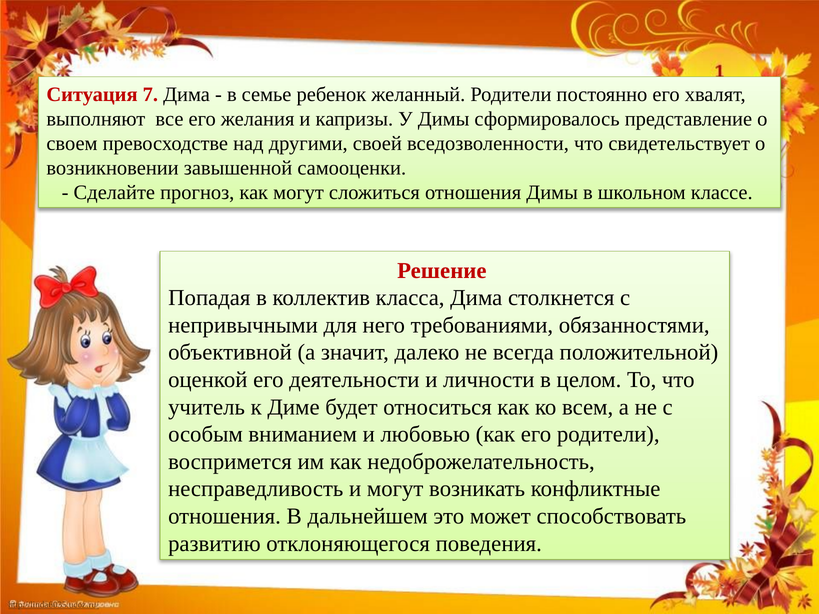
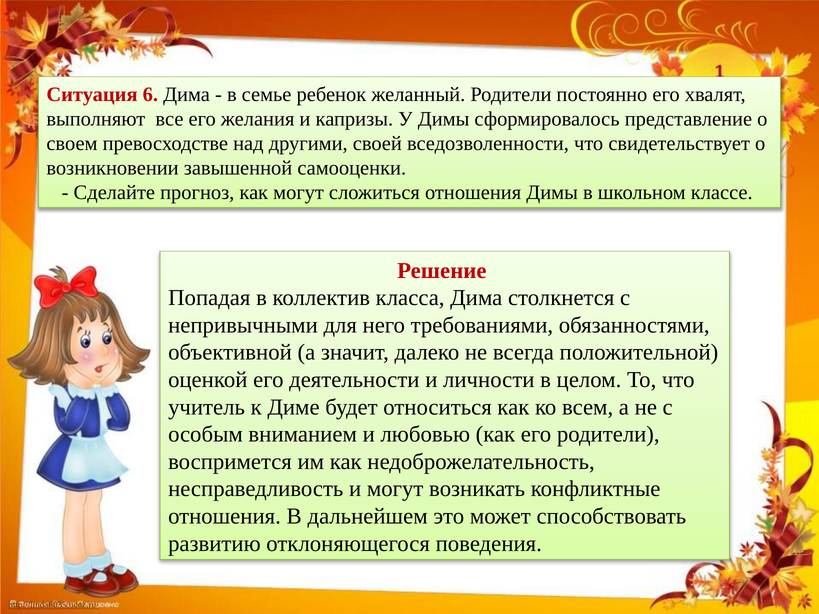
7: 7 -> 6
